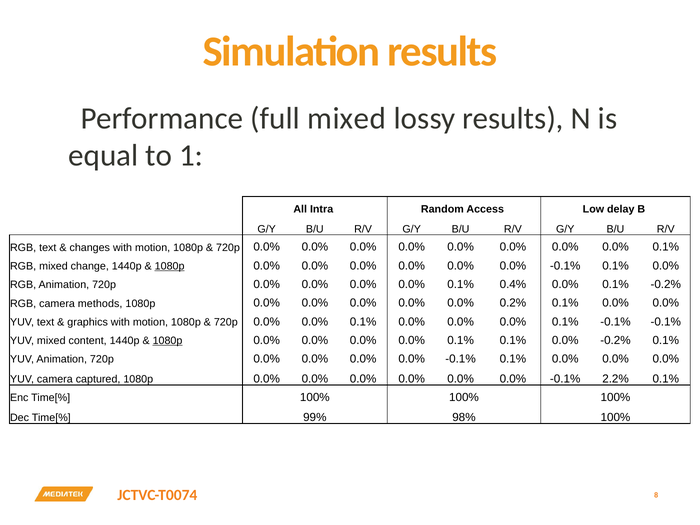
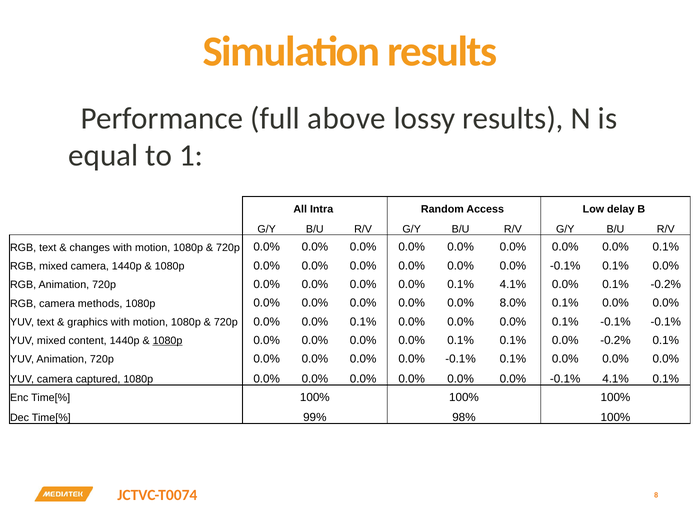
full mixed: mixed -> above
mixed change: change -> camera
1080p at (170, 266) underline: present -> none
0.1% 0.4%: 0.4% -> 4.1%
0.2%: 0.2% -> 8.0%
-0.1% 2.2%: 2.2% -> 4.1%
